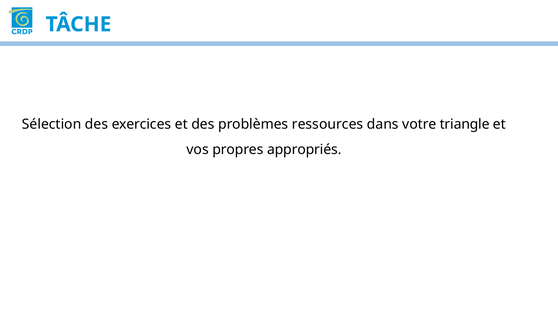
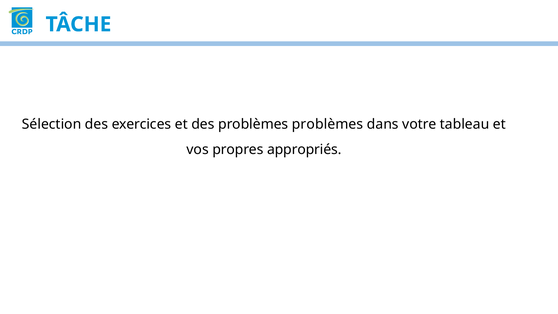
problèmes ressources: ressources -> problèmes
triangle: triangle -> tableau
